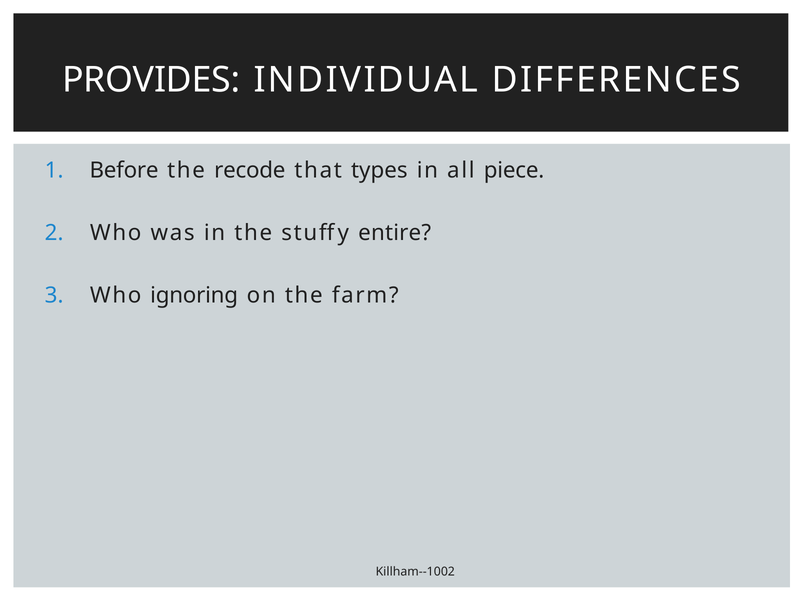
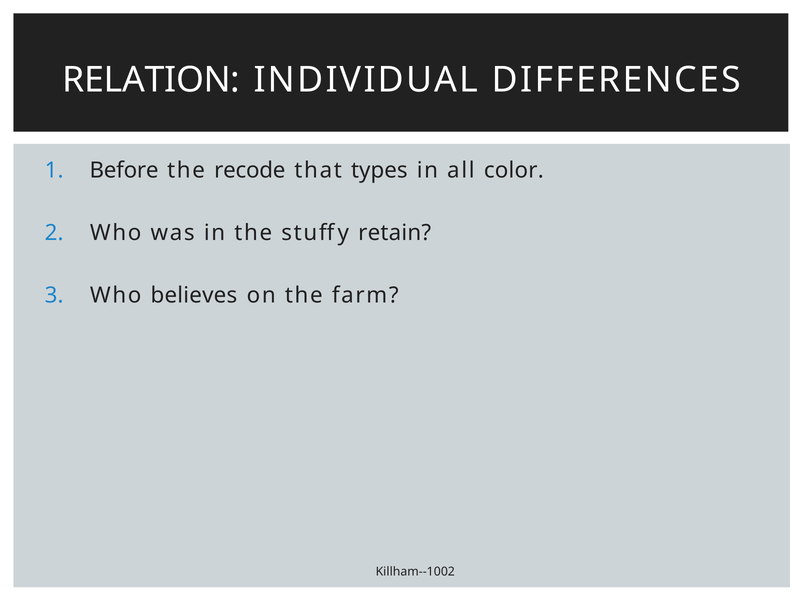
PROVIDES: PROVIDES -> RELATION
piece: piece -> color
entire: entire -> retain
ignoring: ignoring -> believes
